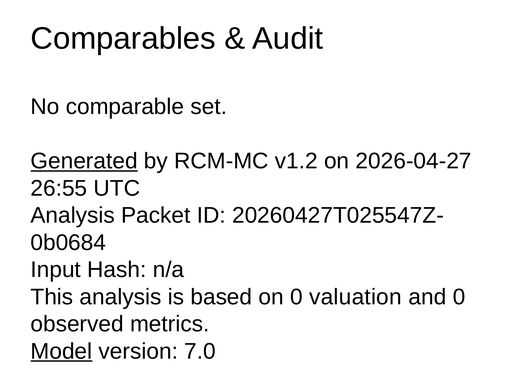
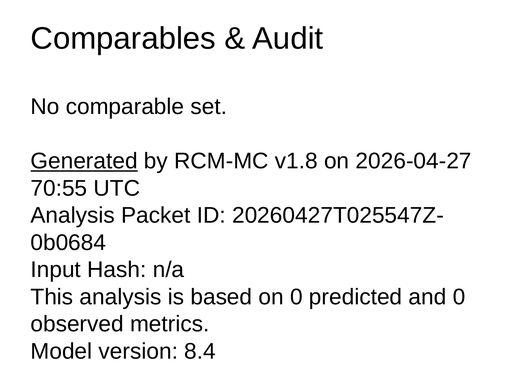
v1.2: v1.2 -> v1.8
26:55: 26:55 -> 70:55
valuation: valuation -> predicted
Model underline: present -> none
7.0: 7.0 -> 8.4
